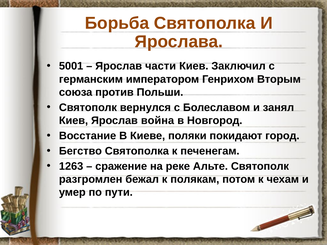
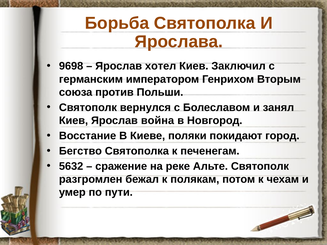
5001: 5001 -> 9698
части: части -> хотел
1263: 1263 -> 5632
